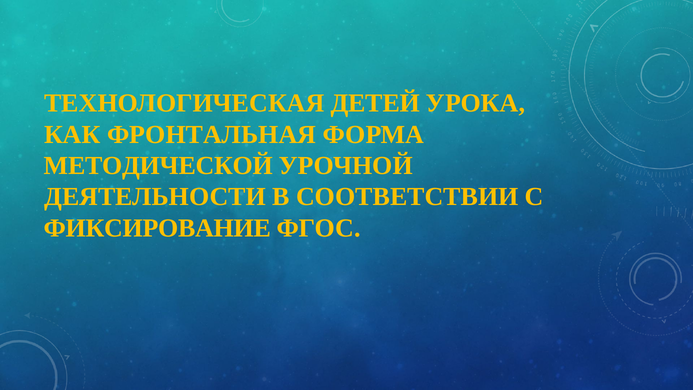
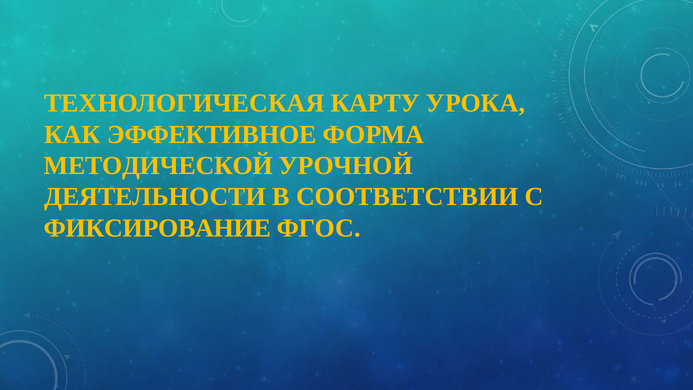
ДЕТЕЙ: ДЕТЕЙ -> КАРТУ
ФРОНТАЛЬНАЯ: ФРОНТАЛЬНАЯ -> ЭФФЕКТИВНОЕ
